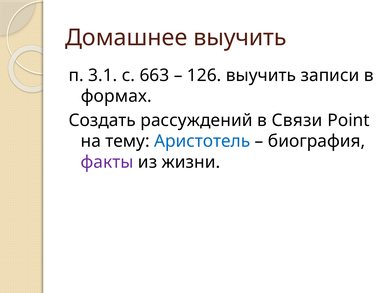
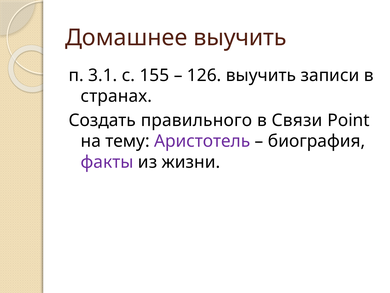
663: 663 -> 155
формах: формах -> странах
рассуждений: рассуждений -> правильного
Аристотель colour: blue -> purple
